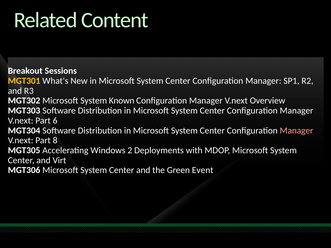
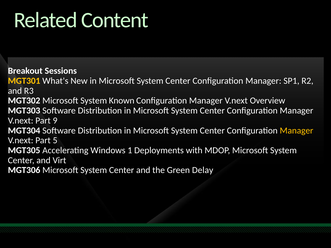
6: 6 -> 9
Manager at (297, 131) colour: pink -> yellow
8: 8 -> 5
2: 2 -> 1
Event: Event -> Delay
